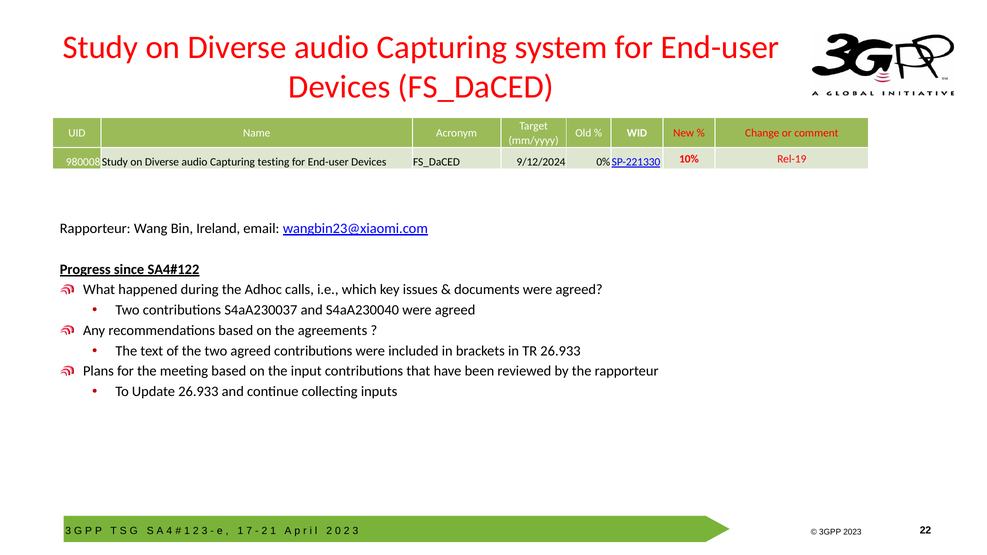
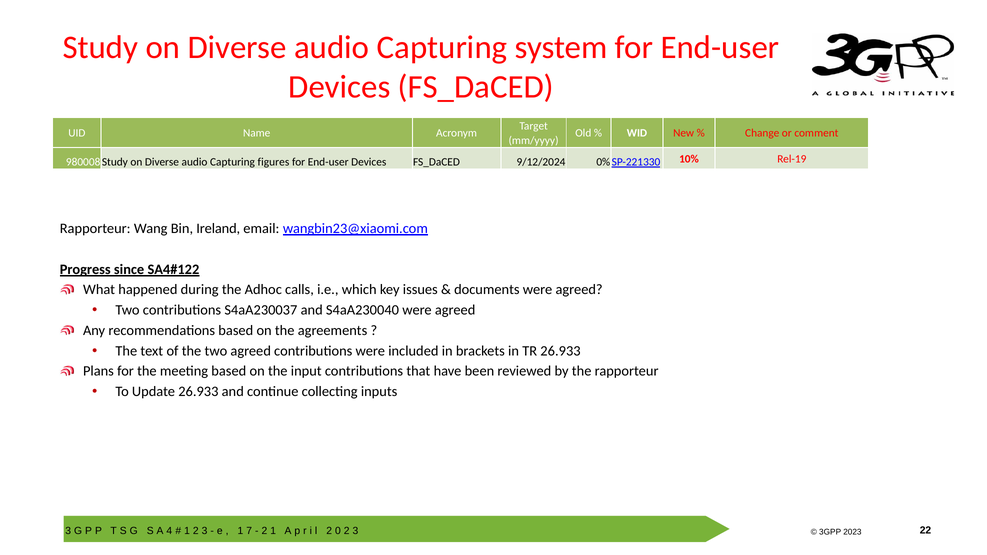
testing: testing -> figures
